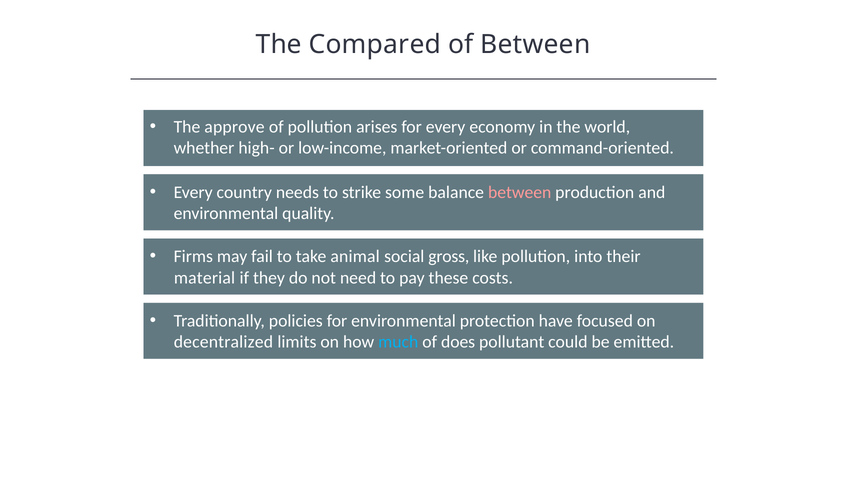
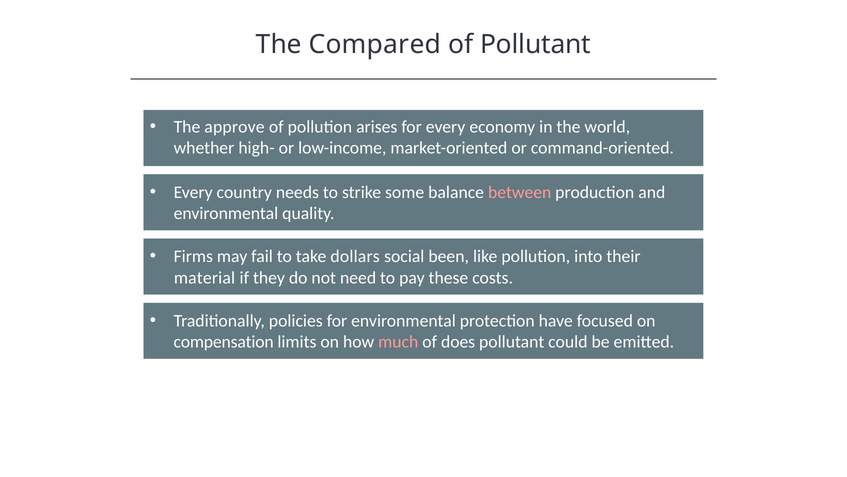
of Between: Between -> Pollutant
animal: animal -> dollars
gross: gross -> been
decentralized: decentralized -> compensation
much colour: light blue -> pink
